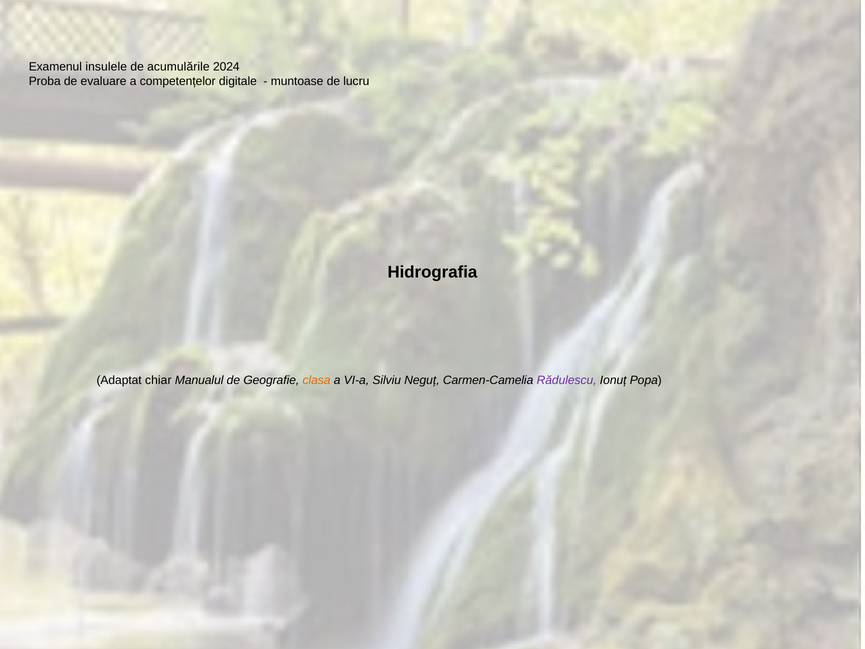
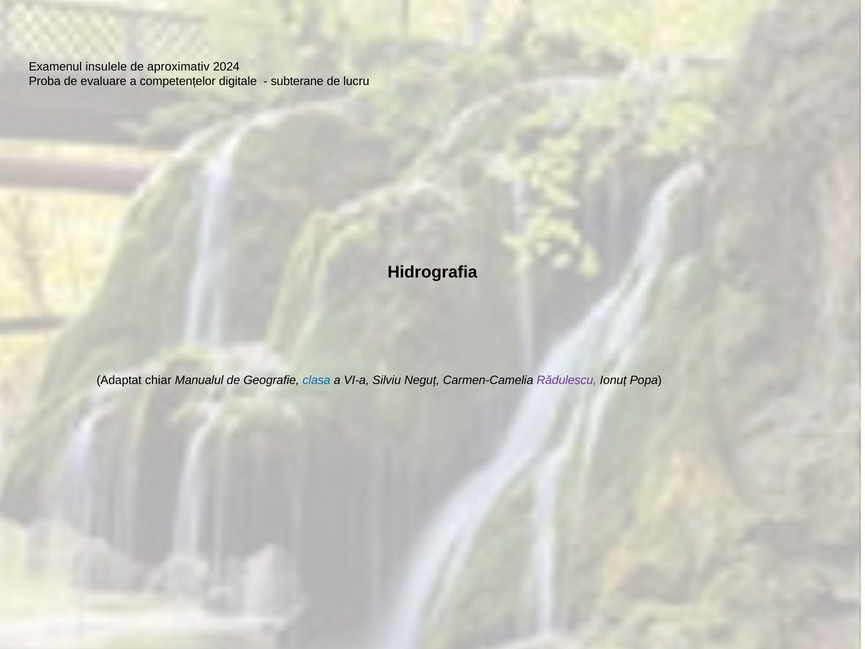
acumulările: acumulările -> aproximativ
muntoase: muntoase -> subterane
clasa colour: orange -> blue
